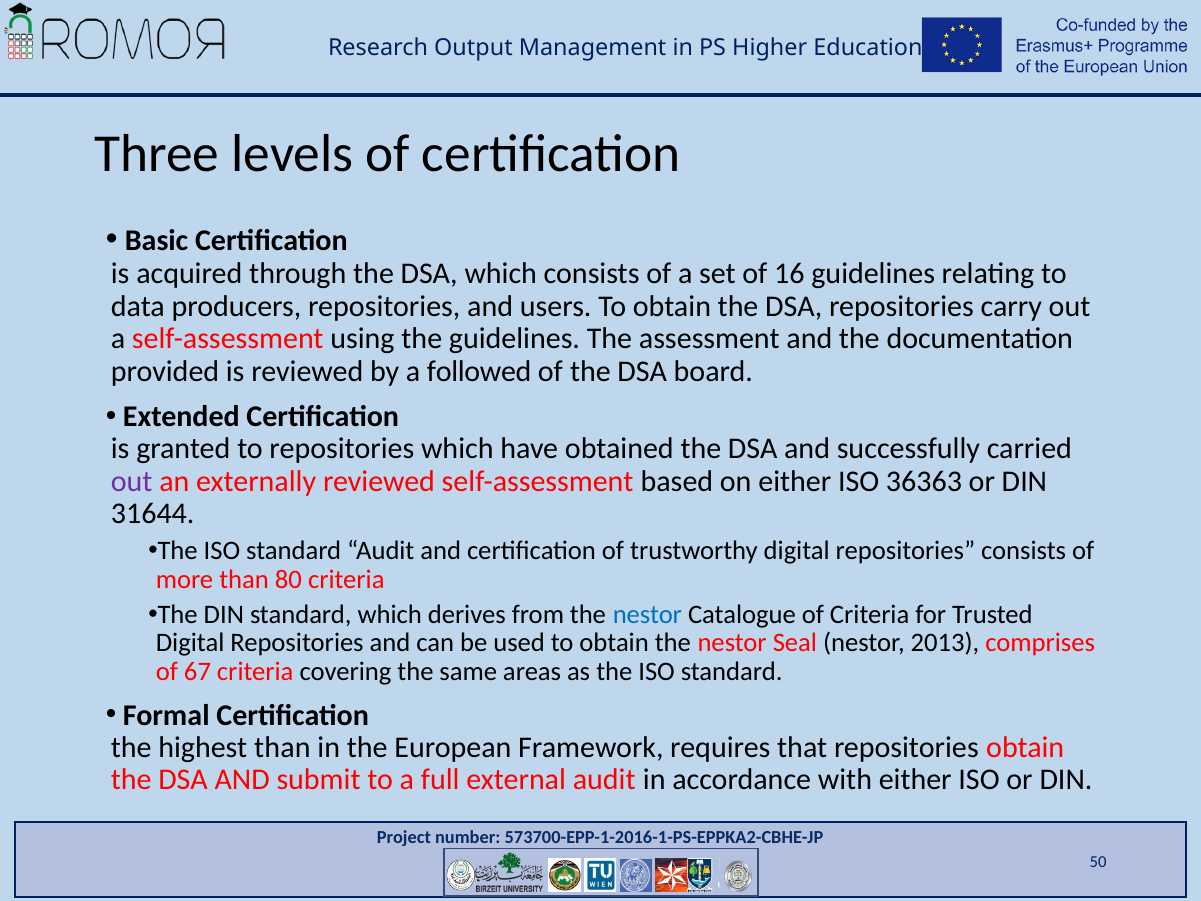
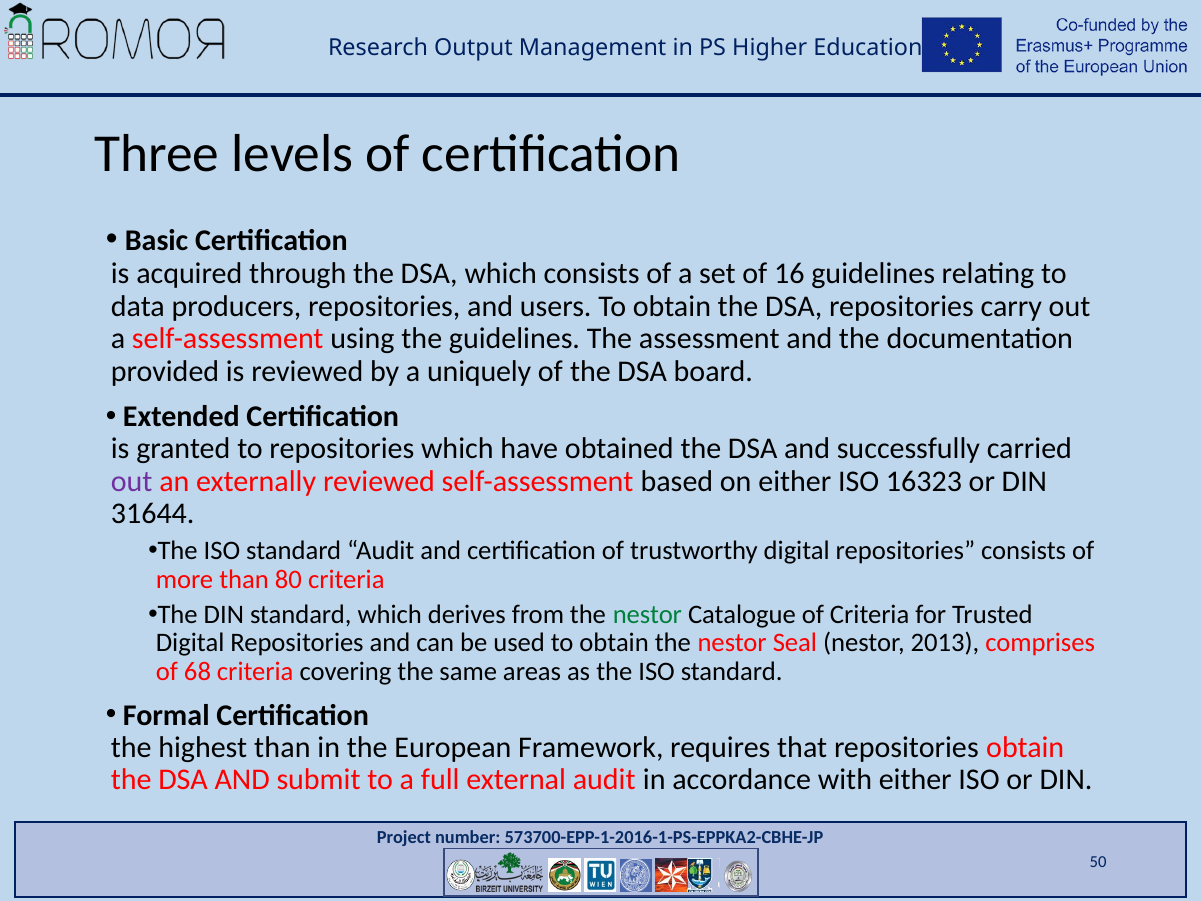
followed: followed -> uniquely
36363: 36363 -> 16323
nestor at (647, 614) colour: blue -> green
67: 67 -> 68
